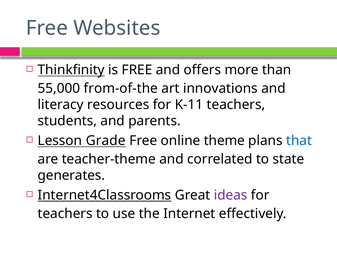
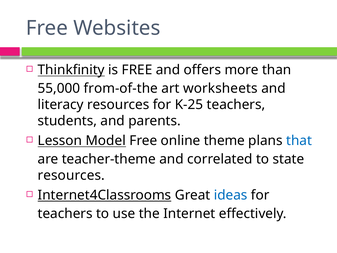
innovations: innovations -> worksheets
K-11: K-11 -> K-25
Grade: Grade -> Model
generates at (71, 175): generates -> resources
ideas colour: purple -> blue
